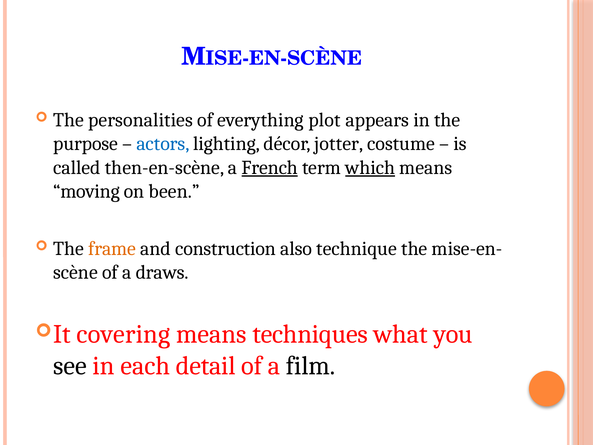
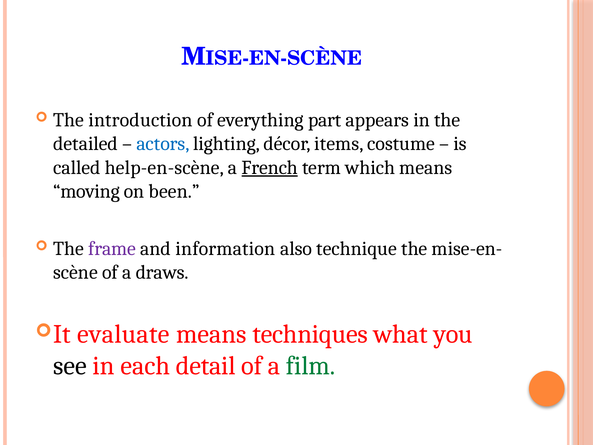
personalities: personalities -> introduction
plot: plot -> part
purpose: purpose -> detailed
jotter: jotter -> items
then-en-scène: then-en-scène -> help-en-scène
which underline: present -> none
frame colour: orange -> purple
construction: construction -> information
covering: covering -> evaluate
film colour: black -> green
